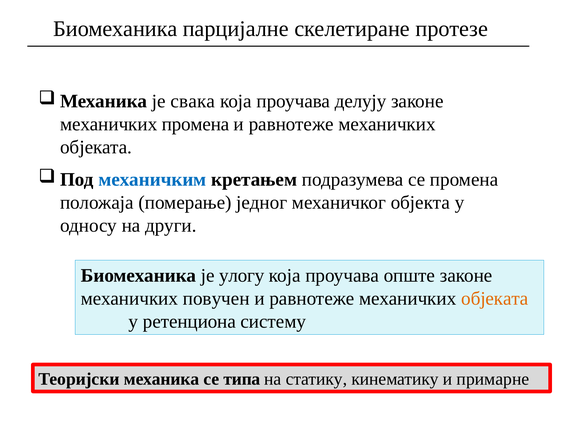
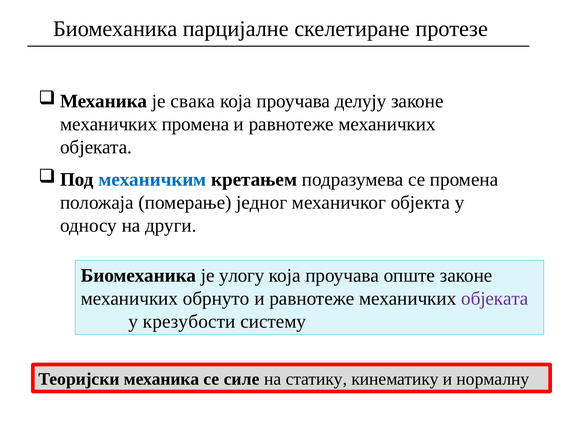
повучен: повучен -> обрнуто
објеката at (495, 299) colour: orange -> purple
ретенциона: ретенциона -> крезубости
типа: типа -> силе
примарне: примарне -> нормалну
